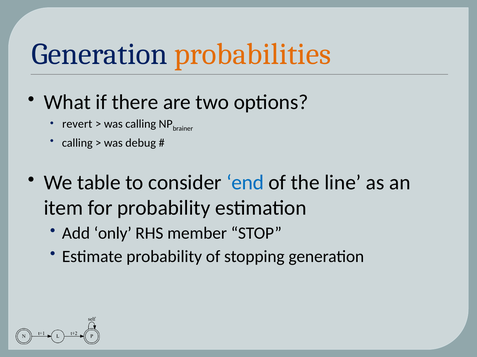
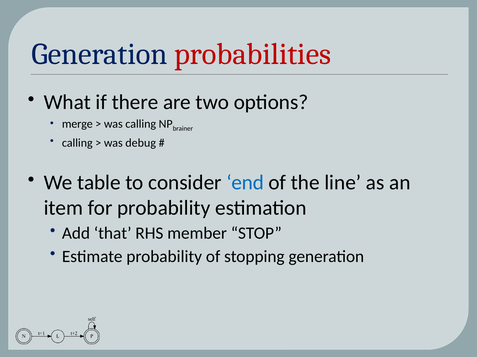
probabilities colour: orange -> red
revert: revert -> merge
only: only -> that
